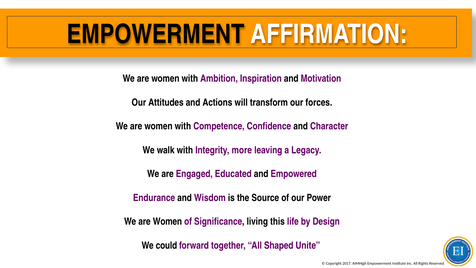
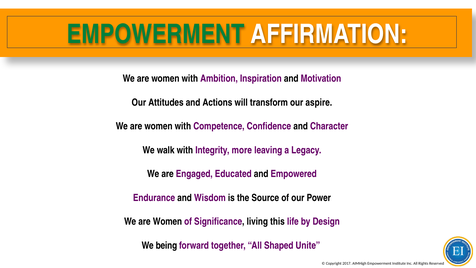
EMPOWERMENT at (156, 34) colour: black -> green
forces: forces -> aspire
could: could -> being
